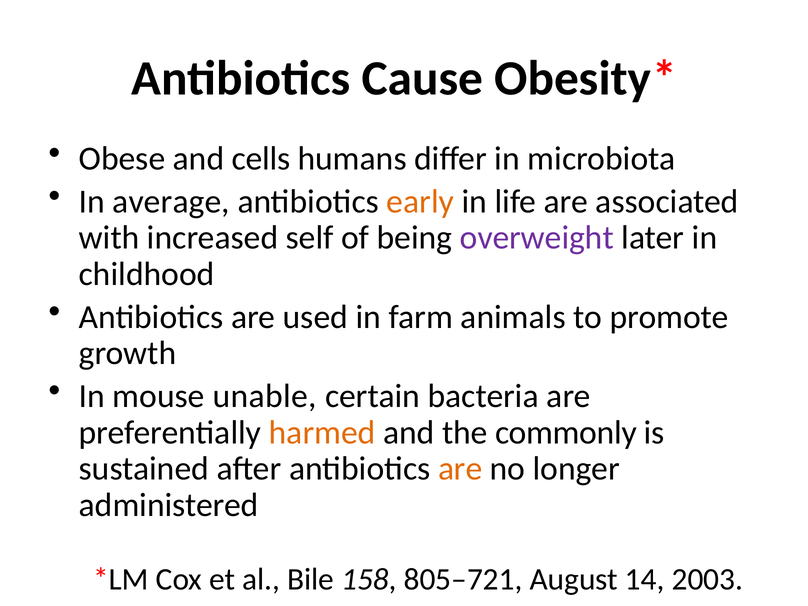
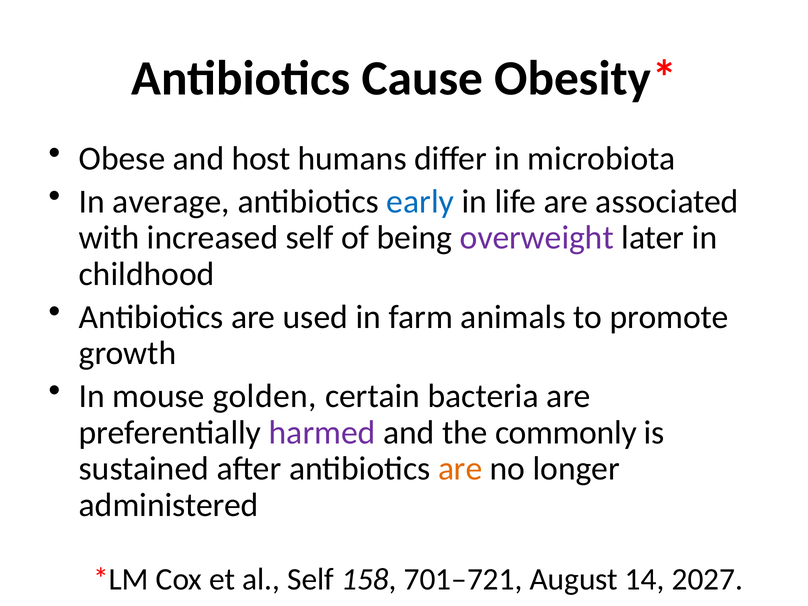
cells: cells -> host
early colour: orange -> blue
unable: unable -> golden
harmed colour: orange -> purple
al Bile: Bile -> Self
805–721: 805–721 -> 701–721
2003: 2003 -> 2027
